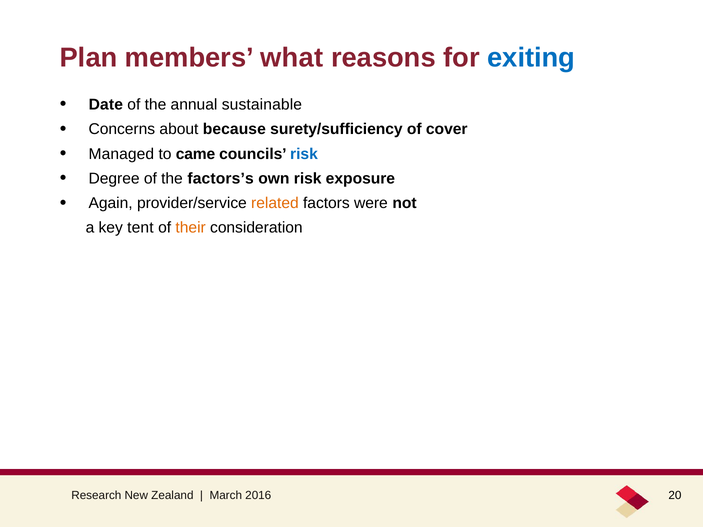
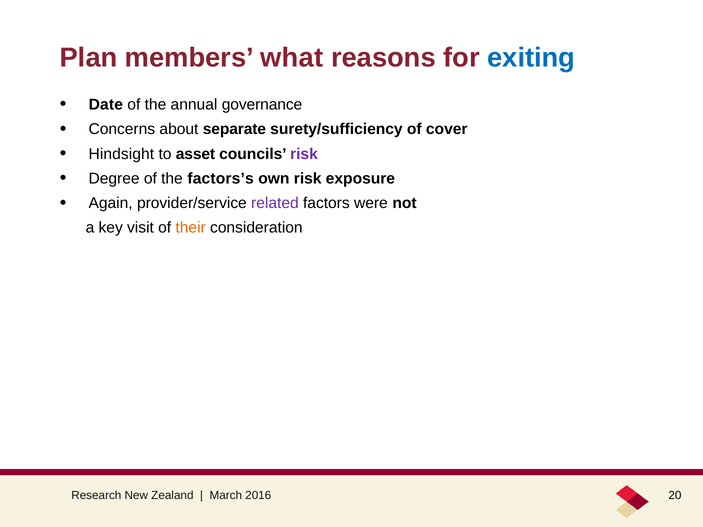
sustainable: sustainable -> governance
because: because -> separate
Managed: Managed -> Hindsight
came: came -> asset
risk at (304, 154) colour: blue -> purple
related colour: orange -> purple
tent: tent -> visit
